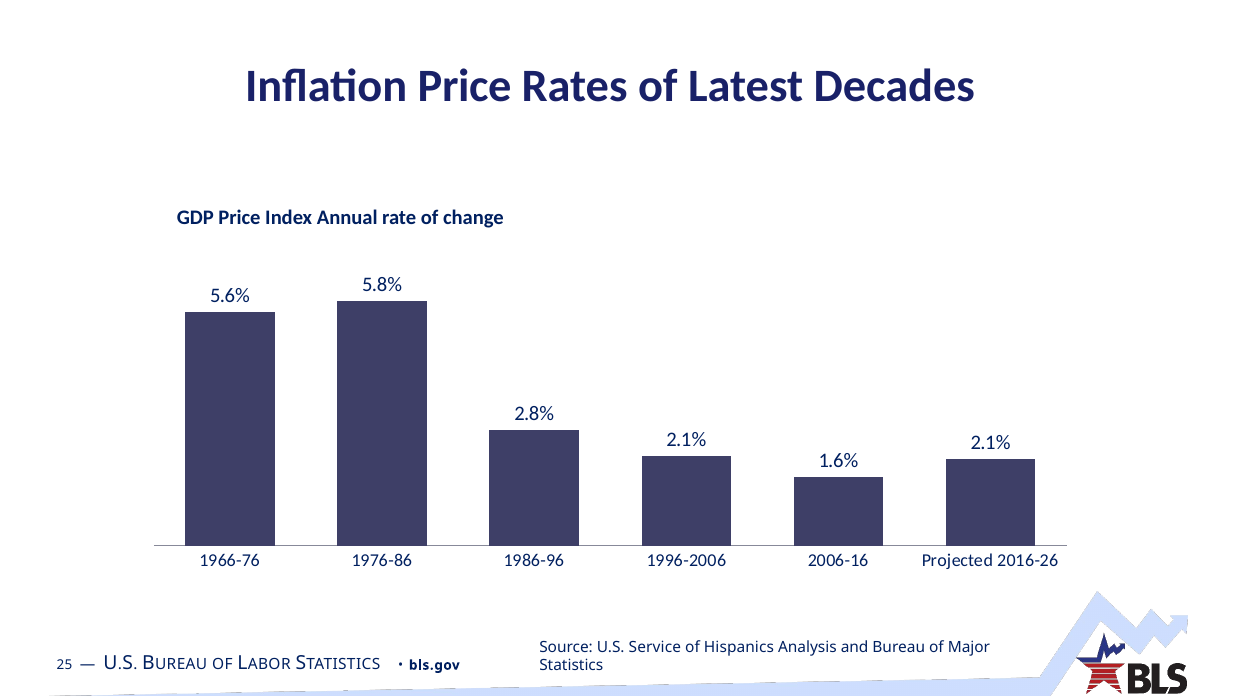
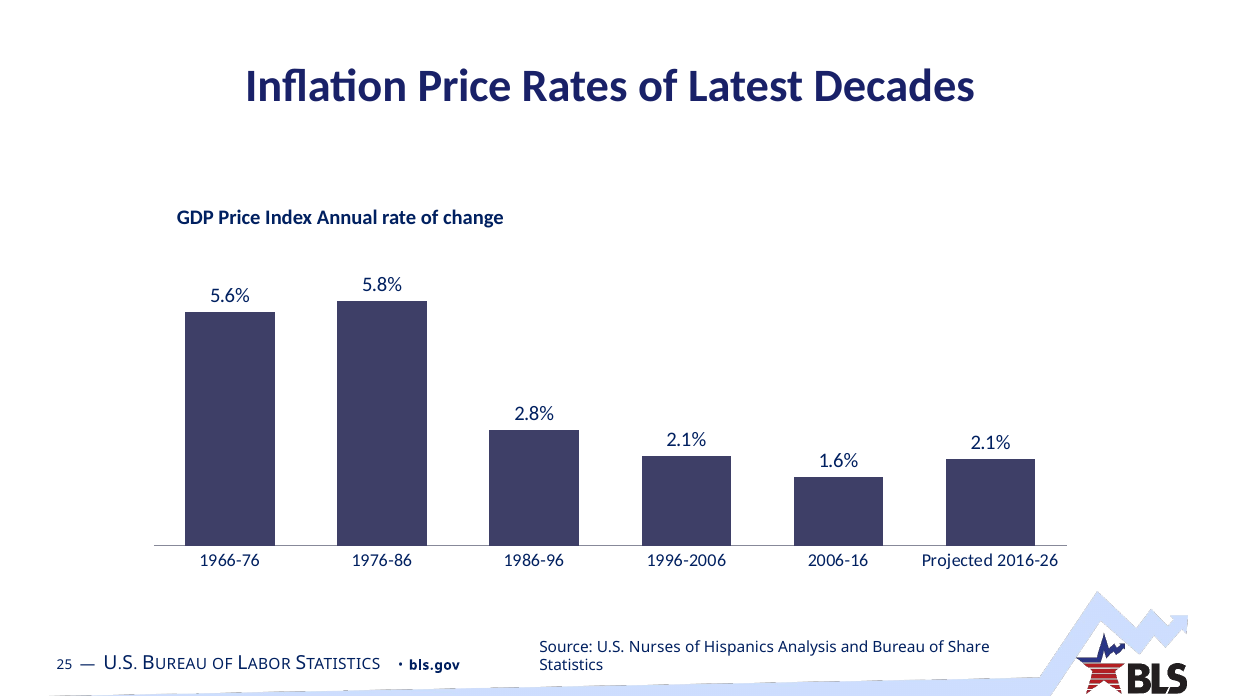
Service: Service -> Nurses
Major: Major -> Share
